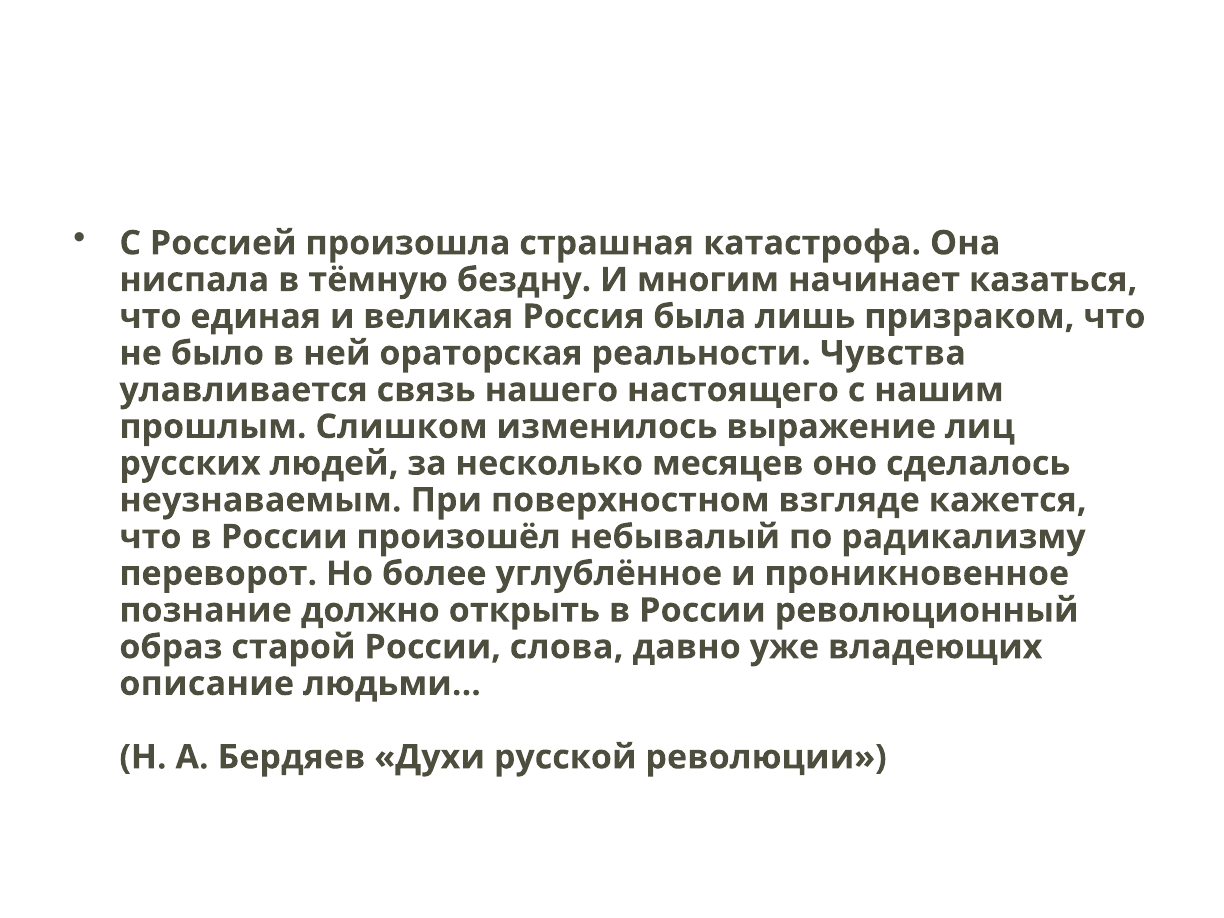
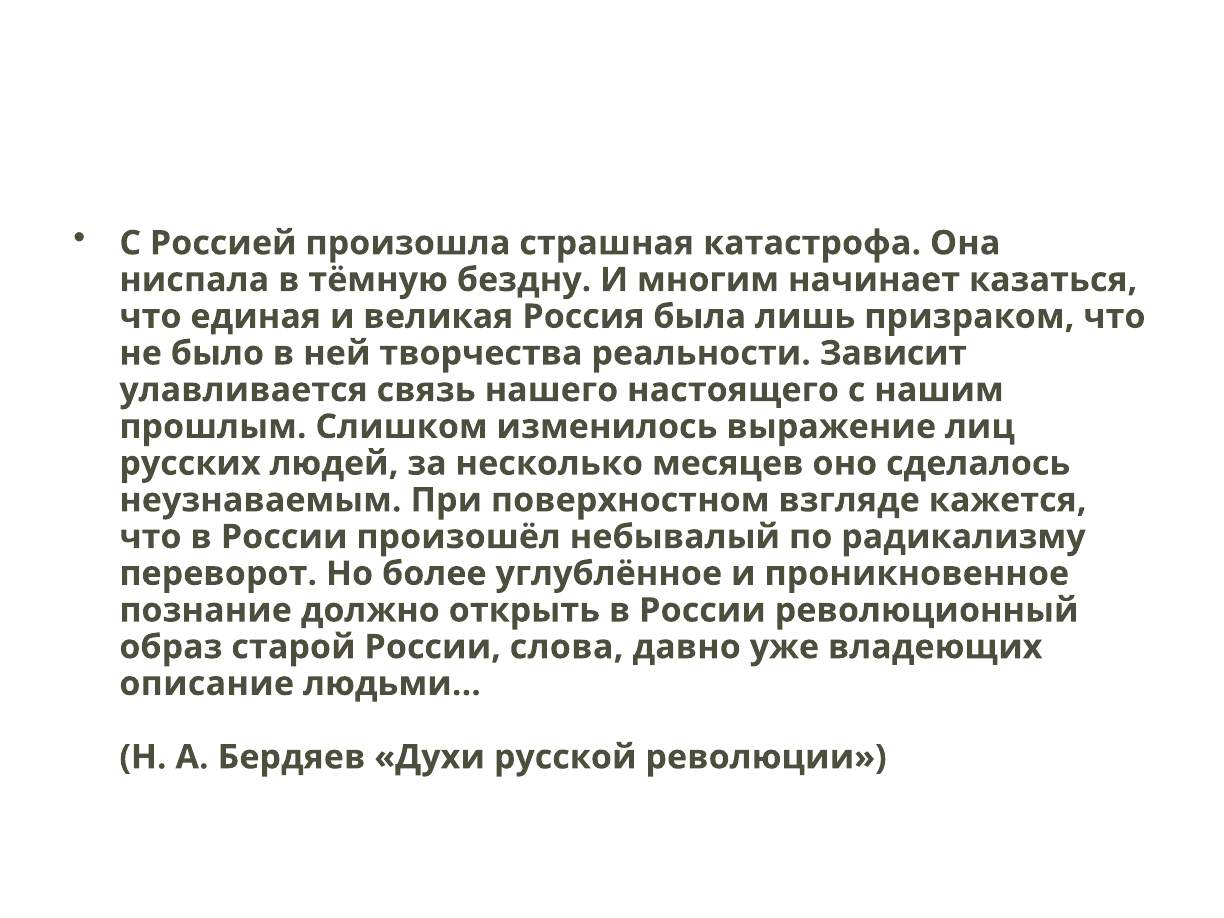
ораторская: ораторская -> творчества
Чувства: Чувства -> Зависит
